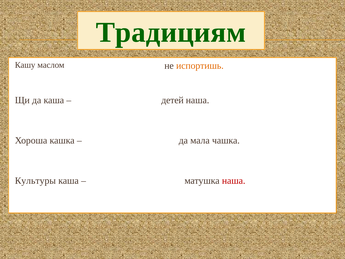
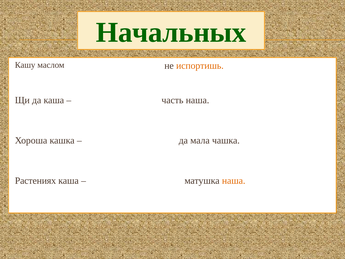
Традициям: Традициям -> Начальных
детей: детей -> часть
Культуры: Культуры -> Растениях
наша at (234, 181) colour: red -> orange
